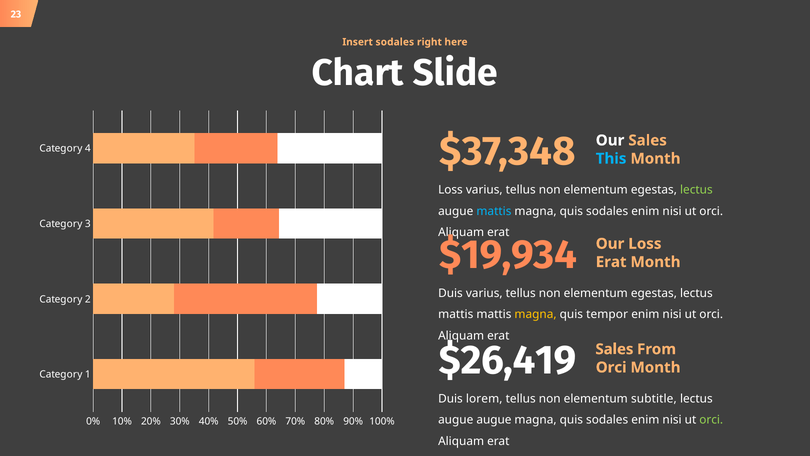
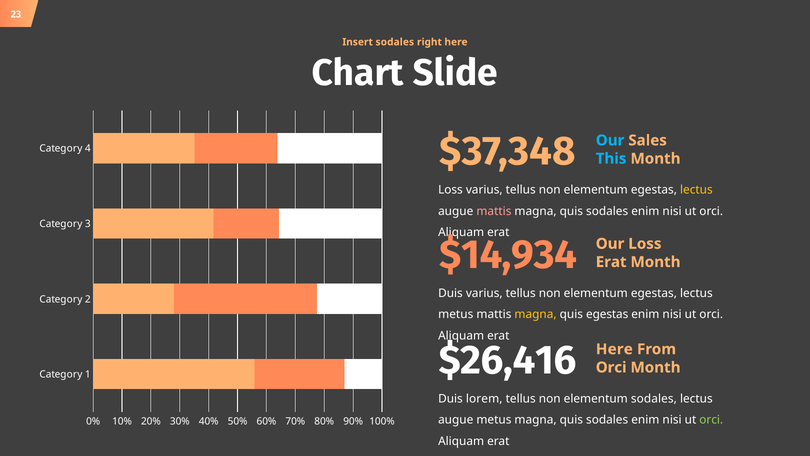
Our at (610, 140) colour: white -> light blue
lectus at (696, 190) colour: light green -> yellow
mattis at (494, 211) colour: light blue -> pink
$19,934: $19,934 -> $14,934
mattis at (456, 314): mattis -> metus
quis tempor: tempor -> egestas
$26,419: $26,419 -> $26,416
Sales at (614, 349): Sales -> Here
elementum subtitle: subtitle -> sodales
augue augue: augue -> metus
